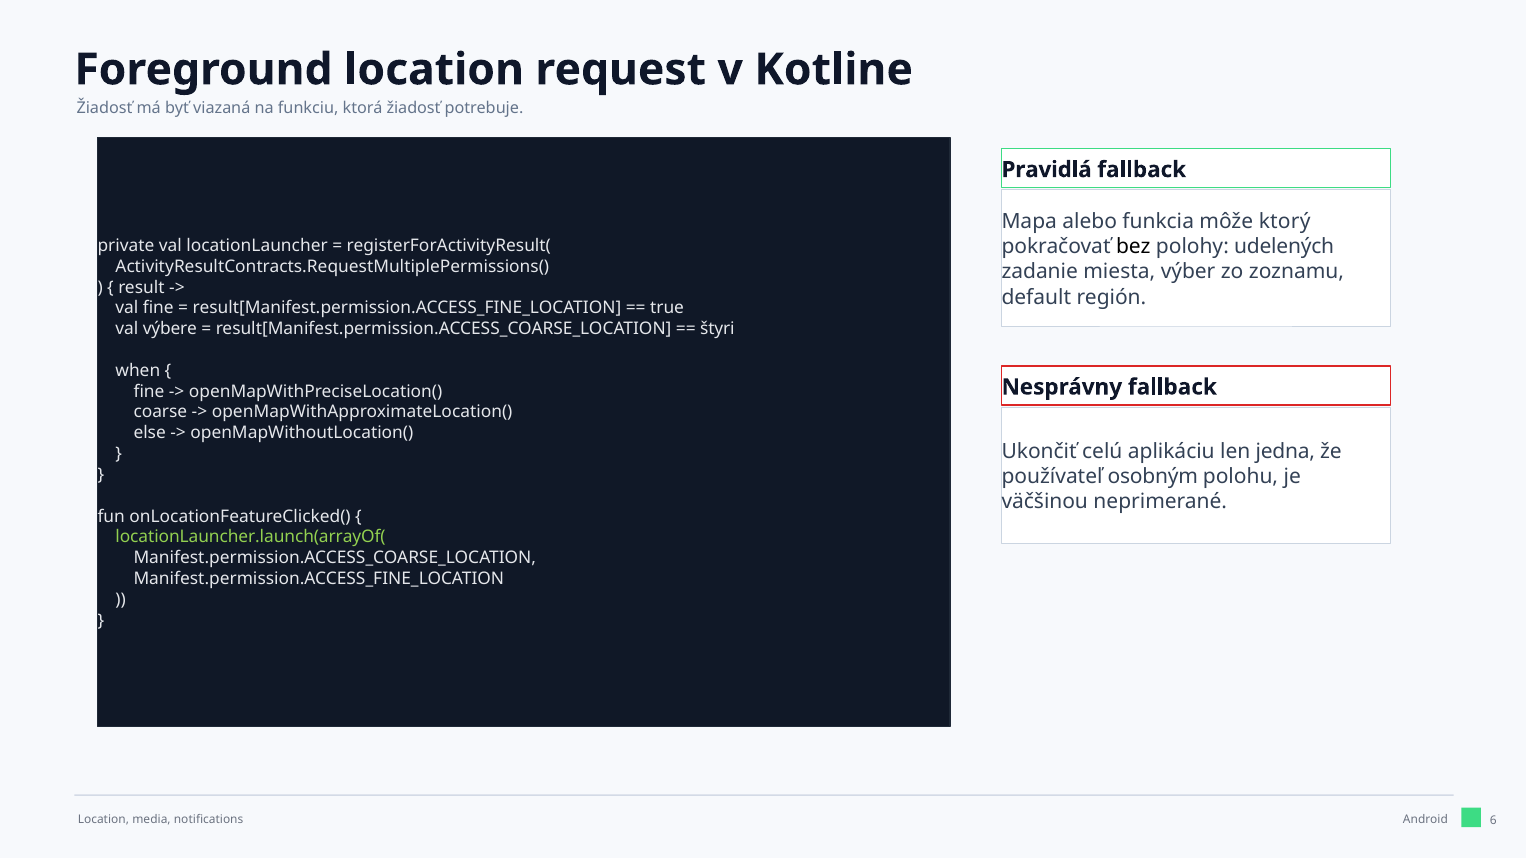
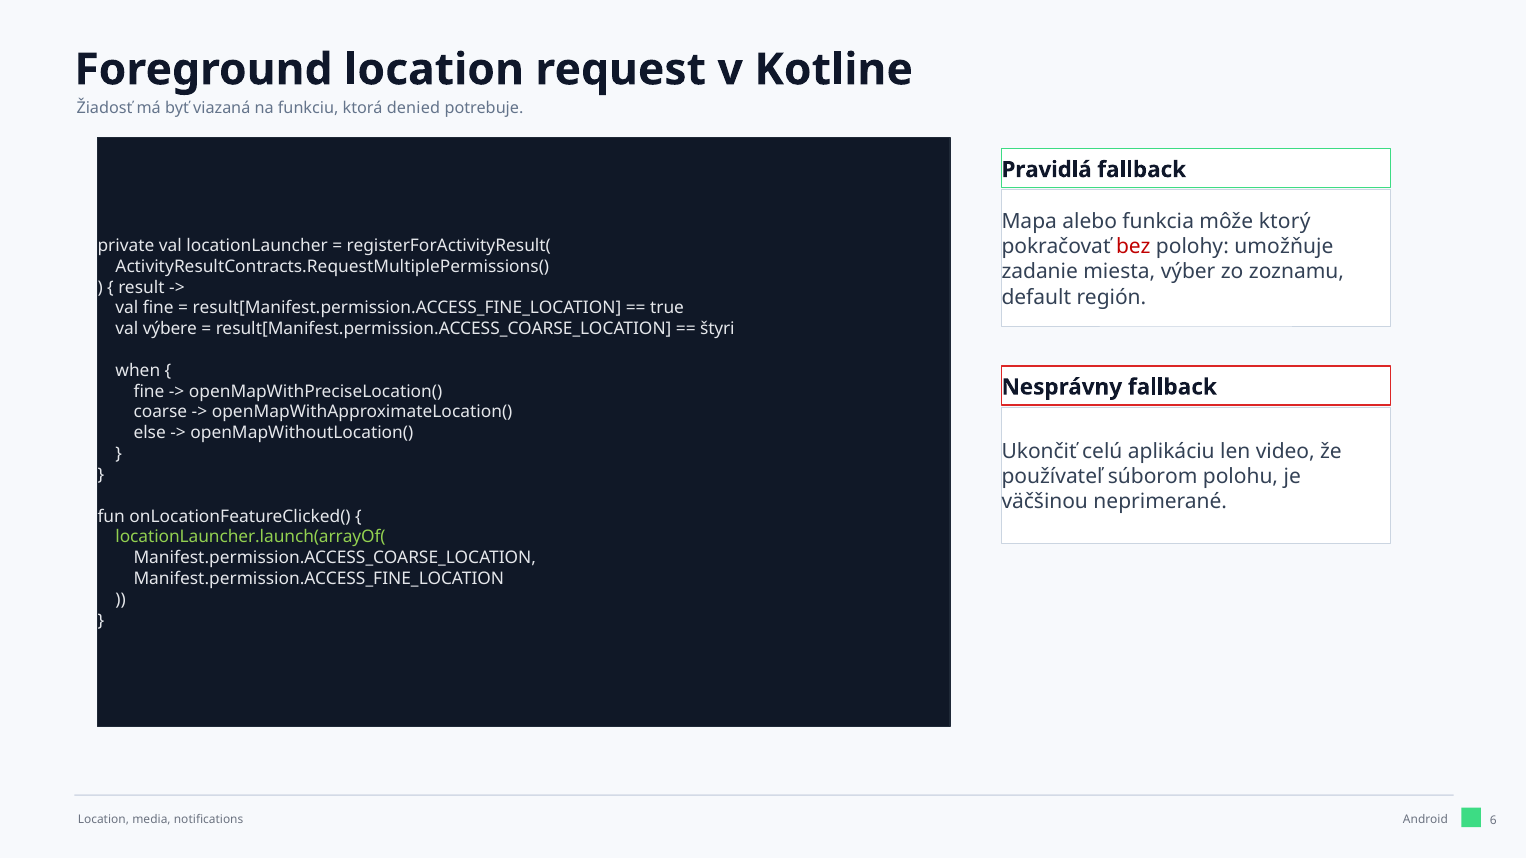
ktorá žiadosť: žiadosť -> denied
bez colour: black -> red
udelených: udelených -> umožňuje
jedna: jedna -> video
osobným: osobným -> súborom
